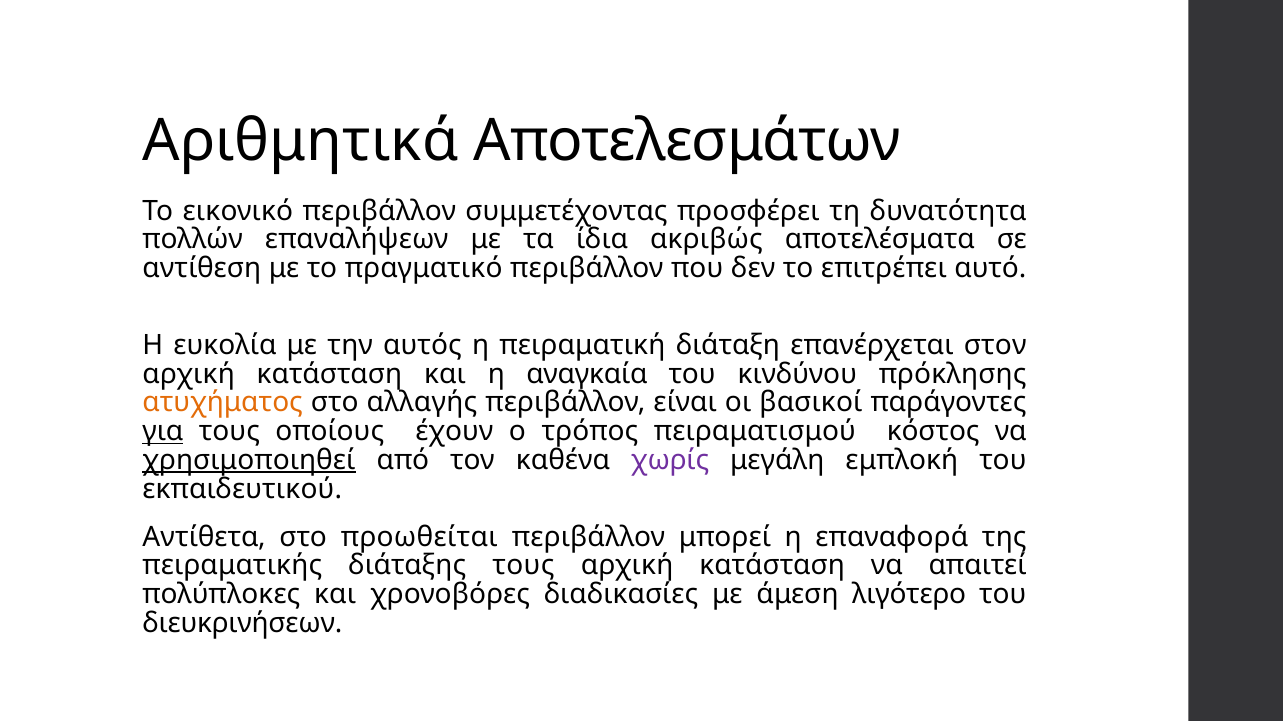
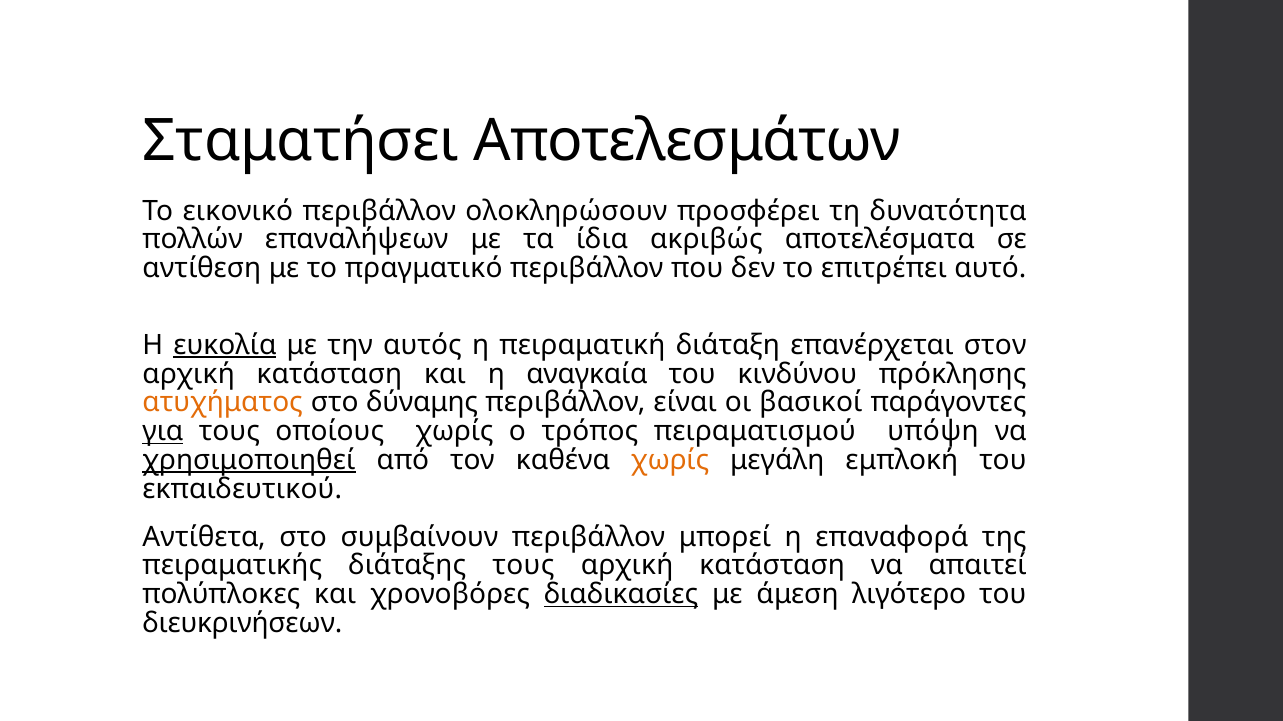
Αριθμητικά: Αριθμητικά -> Σταματήσει
συμμετέχοντας: συμμετέχοντας -> ολοκληρώσουν
ευκολία underline: none -> present
αλλαγής: αλλαγής -> δύναμης
οποίους έχουν: έχουν -> χωρίς
κόστος: κόστος -> υπόψη
χωρίς at (670, 461) colour: purple -> orange
προωθείται: προωθείται -> συμβαίνουν
διαδικασίες underline: none -> present
